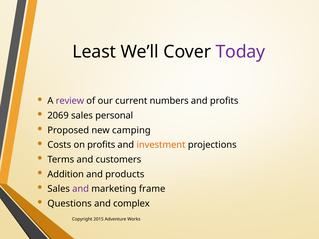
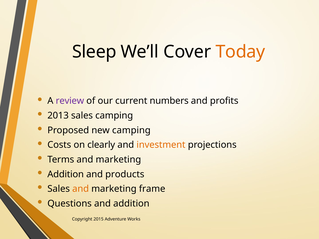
Least: Least -> Sleep
Today colour: purple -> orange
2069: 2069 -> 2013
sales personal: personal -> camping
on profits: profits -> clearly
Terms and customers: customers -> marketing
and at (81, 189) colour: purple -> orange
and complex: complex -> addition
